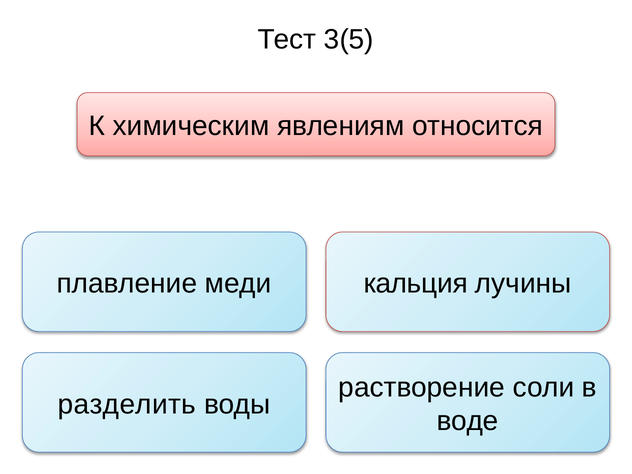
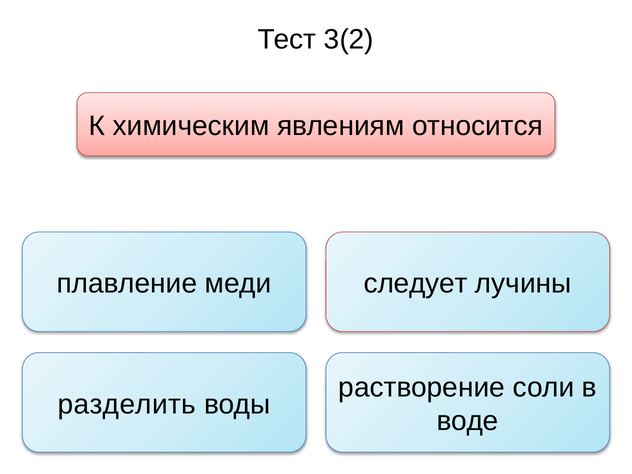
3(5: 3(5 -> 3(2
кальция: кальция -> следует
